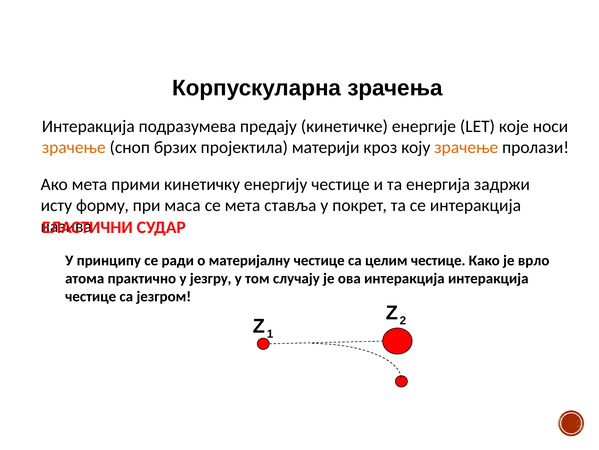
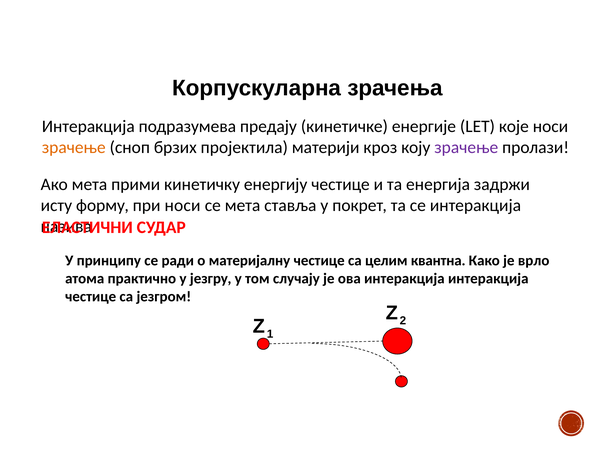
зрачење at (466, 147) colour: orange -> purple
при маса: маса -> носи
целим честице: честице -> квантна
